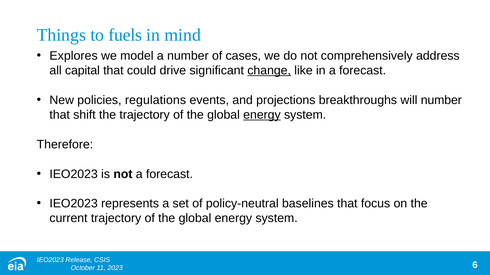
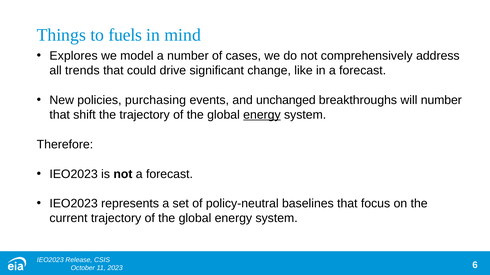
capital: capital -> trends
change underline: present -> none
regulations: regulations -> purchasing
projections: projections -> unchanged
